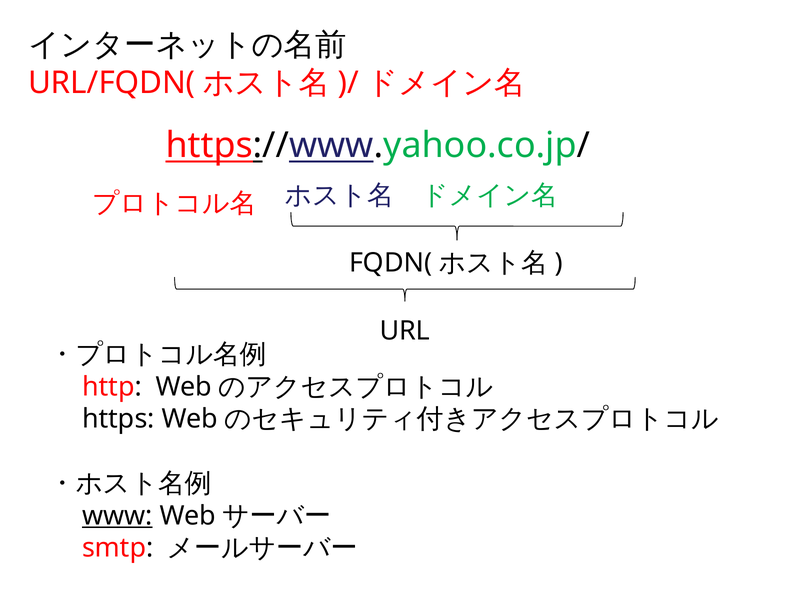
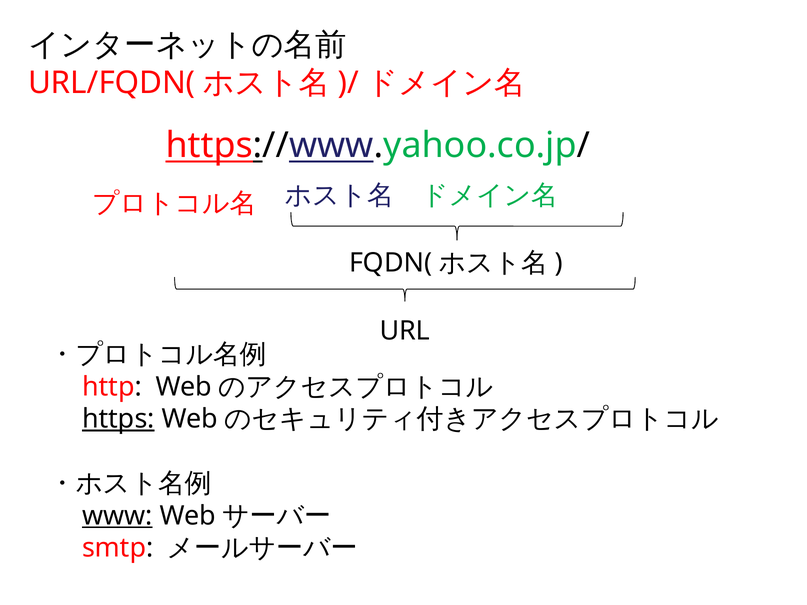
https underline: none -> present
